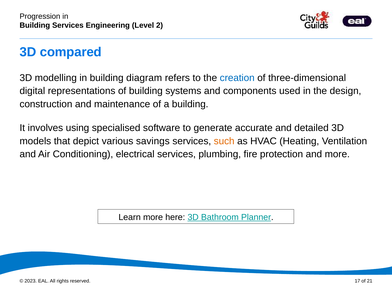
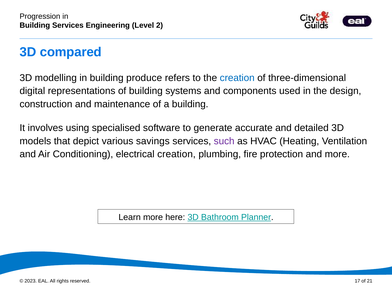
diagram: diagram -> produce
such colour: orange -> purple
electrical services: services -> creation
